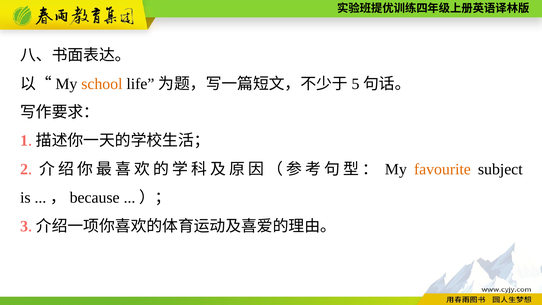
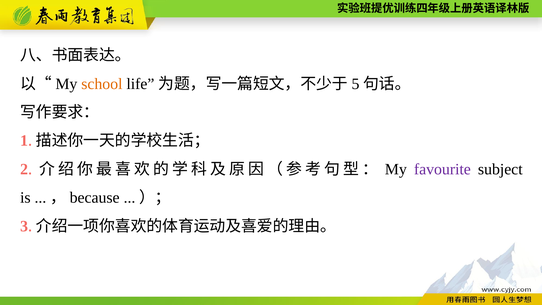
favourite colour: orange -> purple
